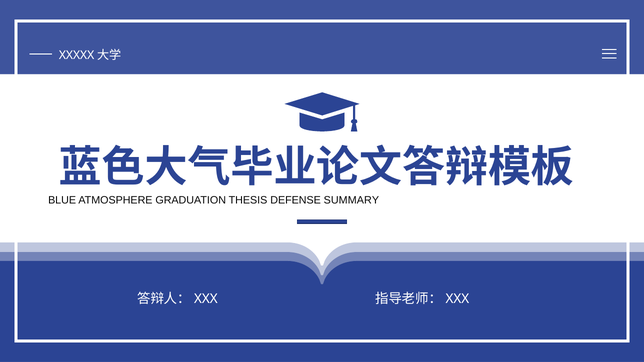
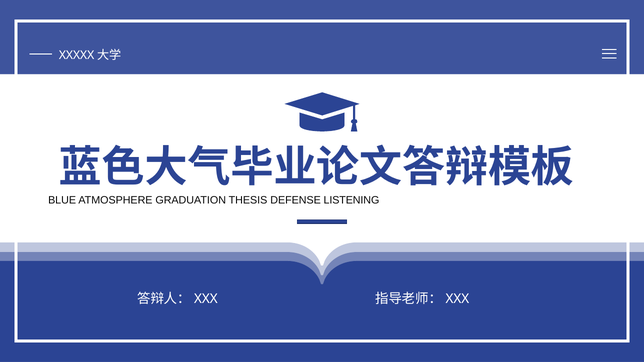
SUMMARY: SUMMARY -> LISTENING
